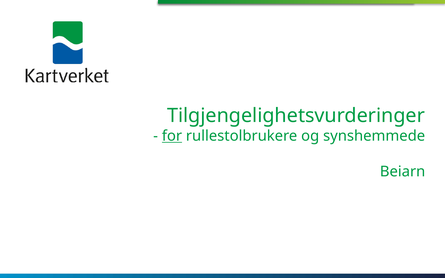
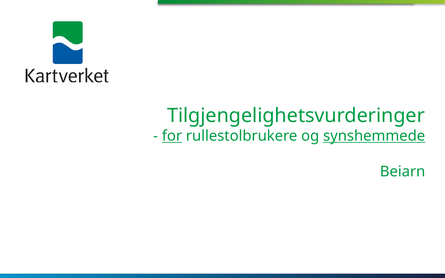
synshemmede underline: none -> present
